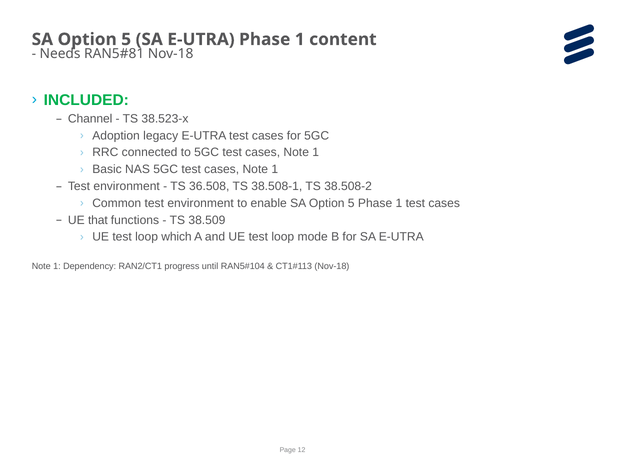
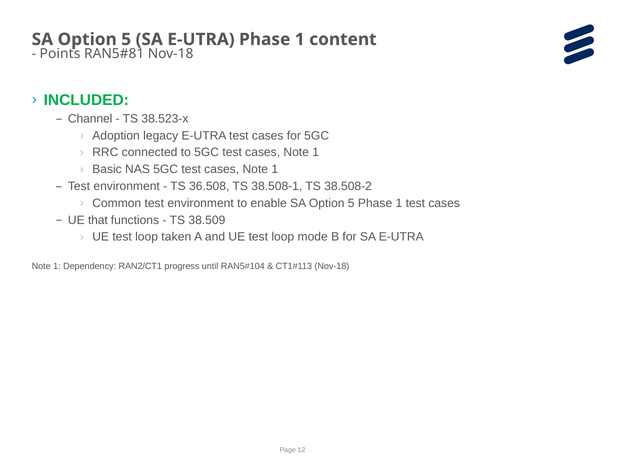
Needs: Needs -> Points
which: which -> taken
